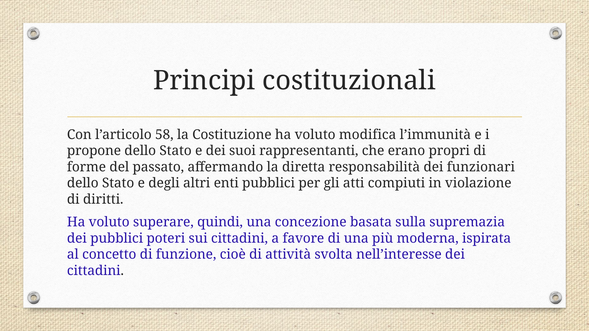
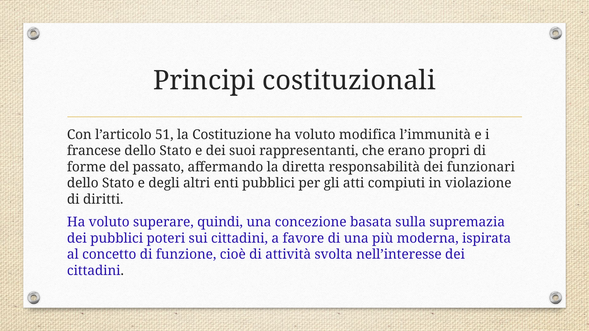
58: 58 -> 51
propone: propone -> francese
